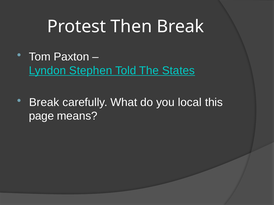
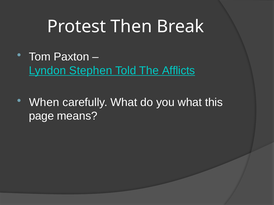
States: States -> Afflicts
Break at (44, 103): Break -> When
you local: local -> what
